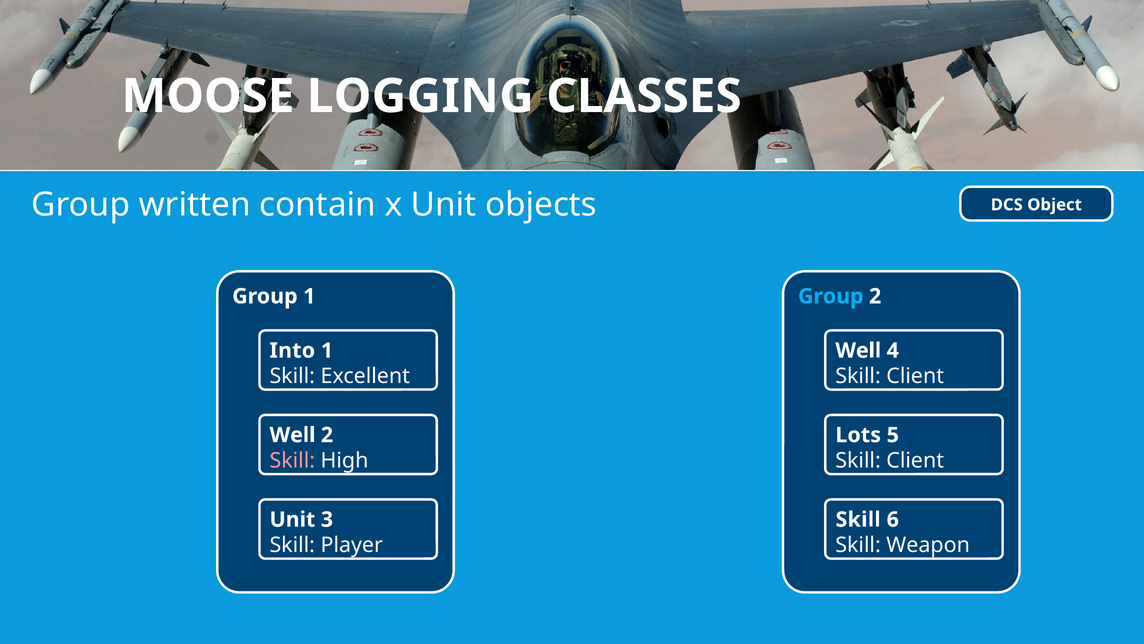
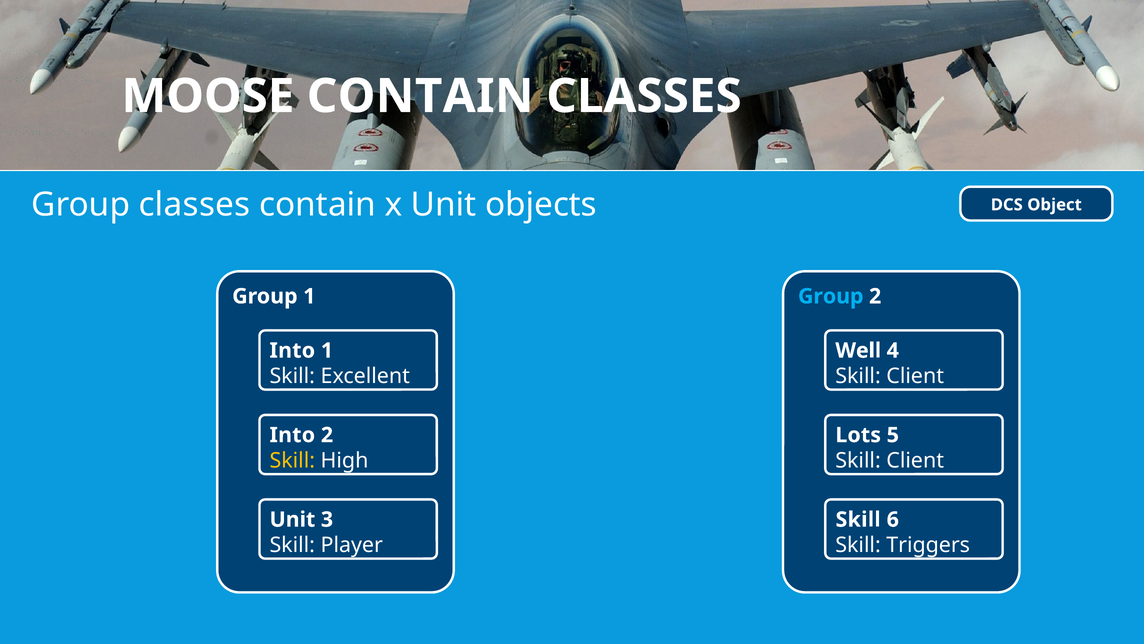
MOOSE LOGGING: LOGGING -> CONTAIN
Group written: written -> classes
Well at (292, 435): Well -> Into
Skill at (292, 461) colour: pink -> yellow
Weapon: Weapon -> Triggers
